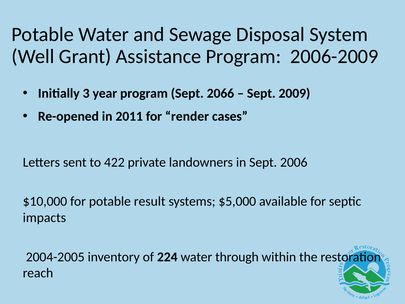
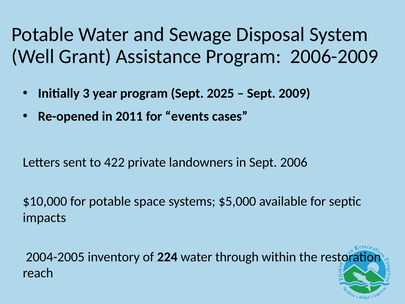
2066: 2066 -> 2025
render: render -> events
result: result -> space
